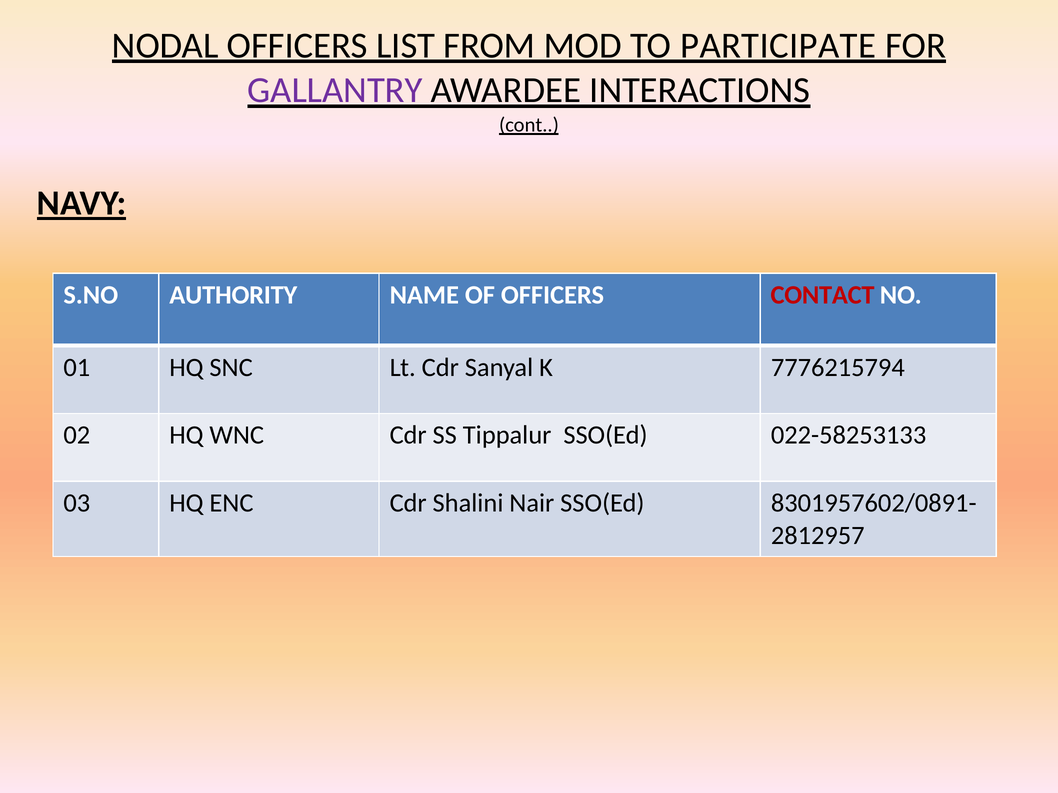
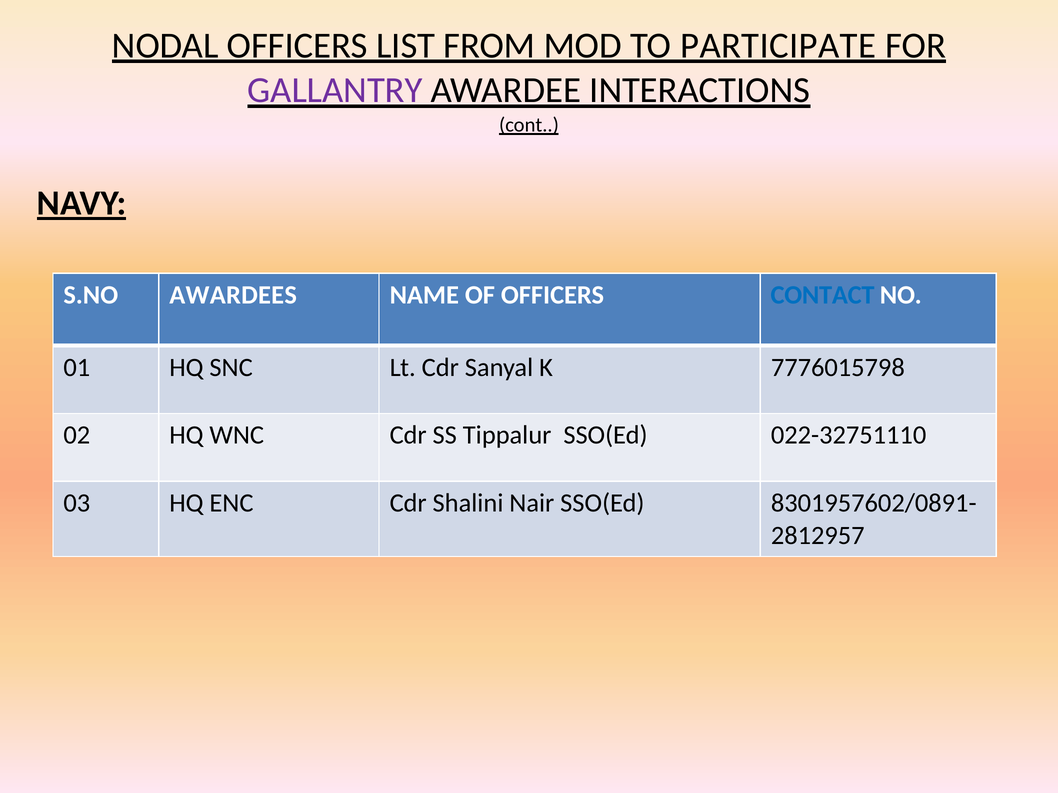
AUTHORITY: AUTHORITY -> AWARDEES
CONTACT colour: red -> blue
7776215794: 7776215794 -> 7776015798
022-58253133: 022-58253133 -> 022-32751110
